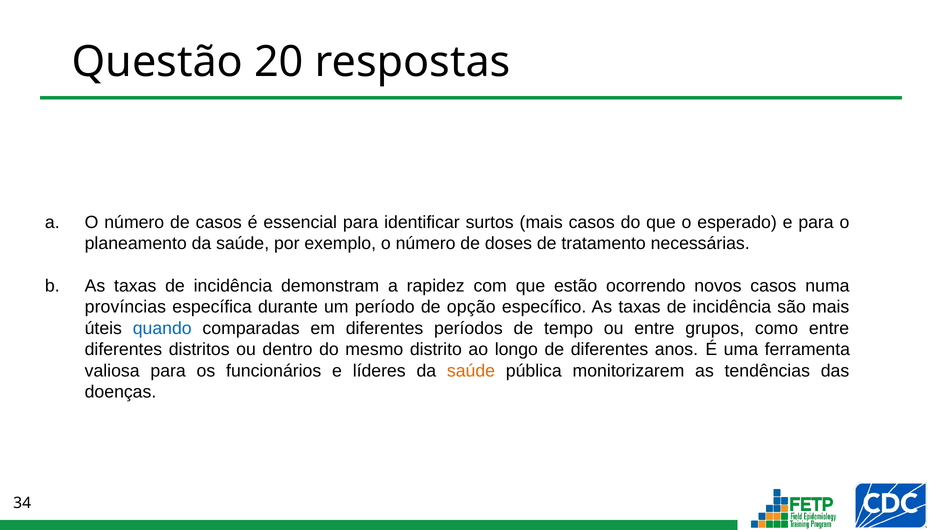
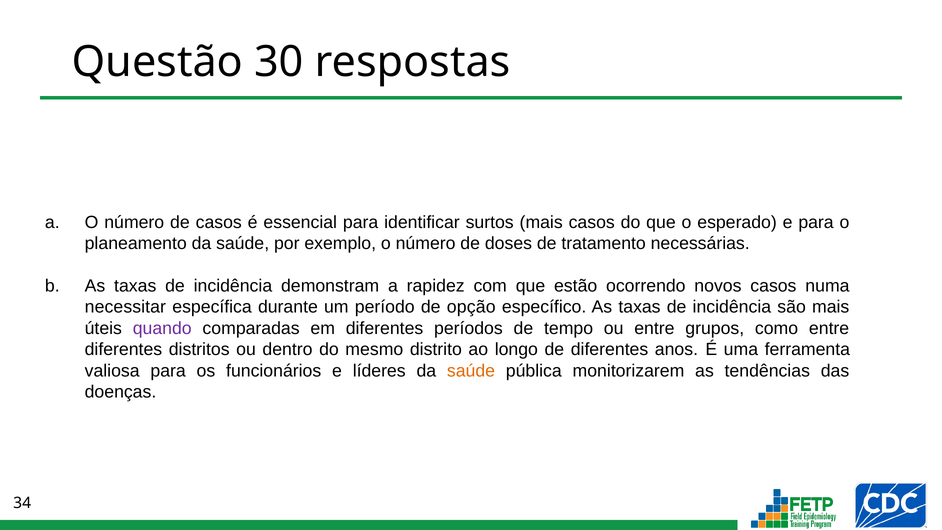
20: 20 -> 30
províncias: províncias -> necessitar
quando colour: blue -> purple
